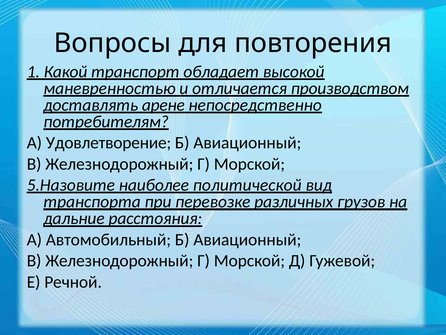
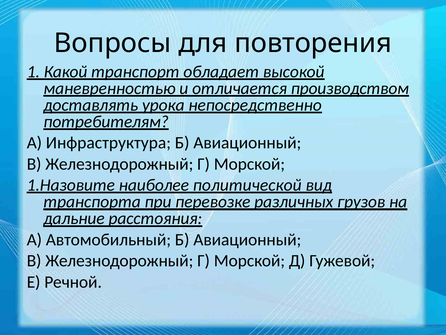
арене: арене -> урока
Удовлетворение: Удовлетворение -> Инфраструктура
5.Назовите: 5.Назовите -> 1.Назовите
